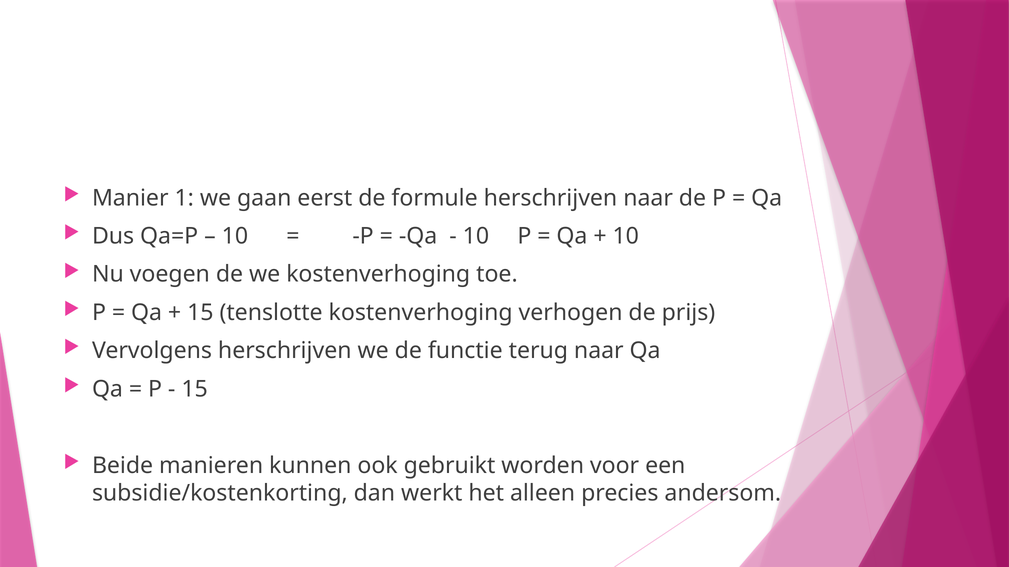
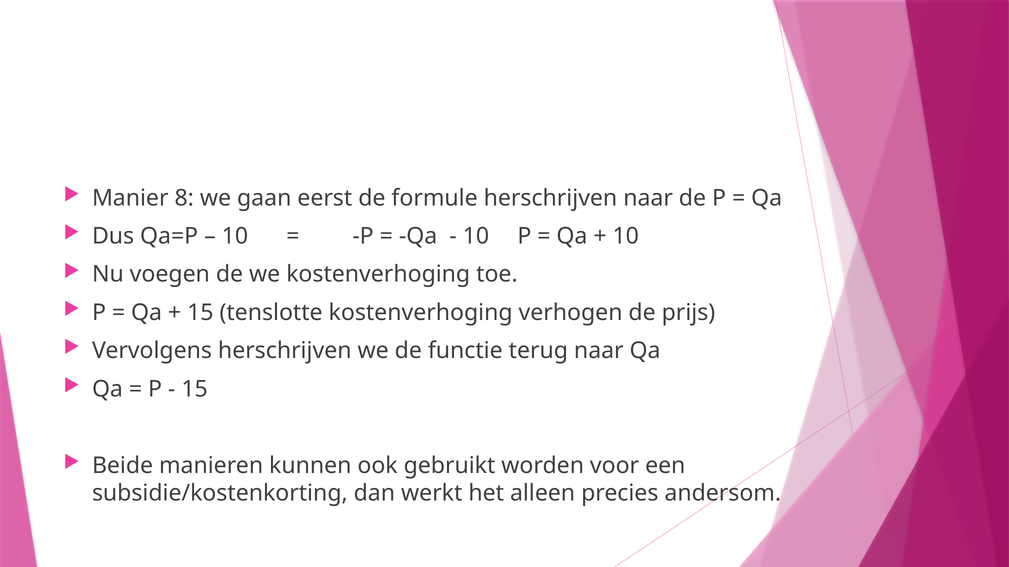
1: 1 -> 8
